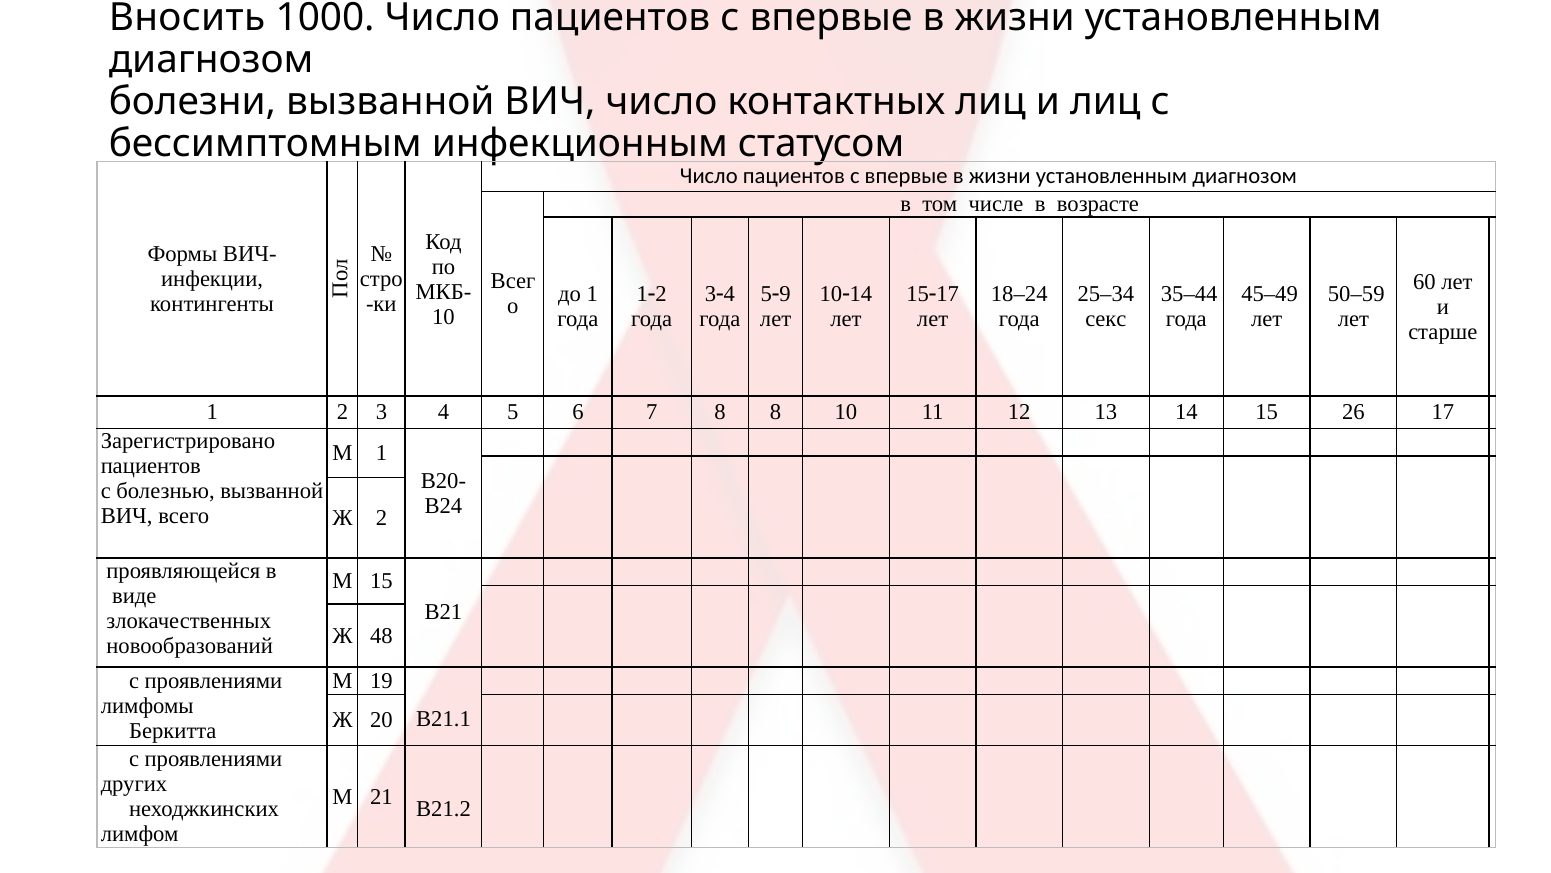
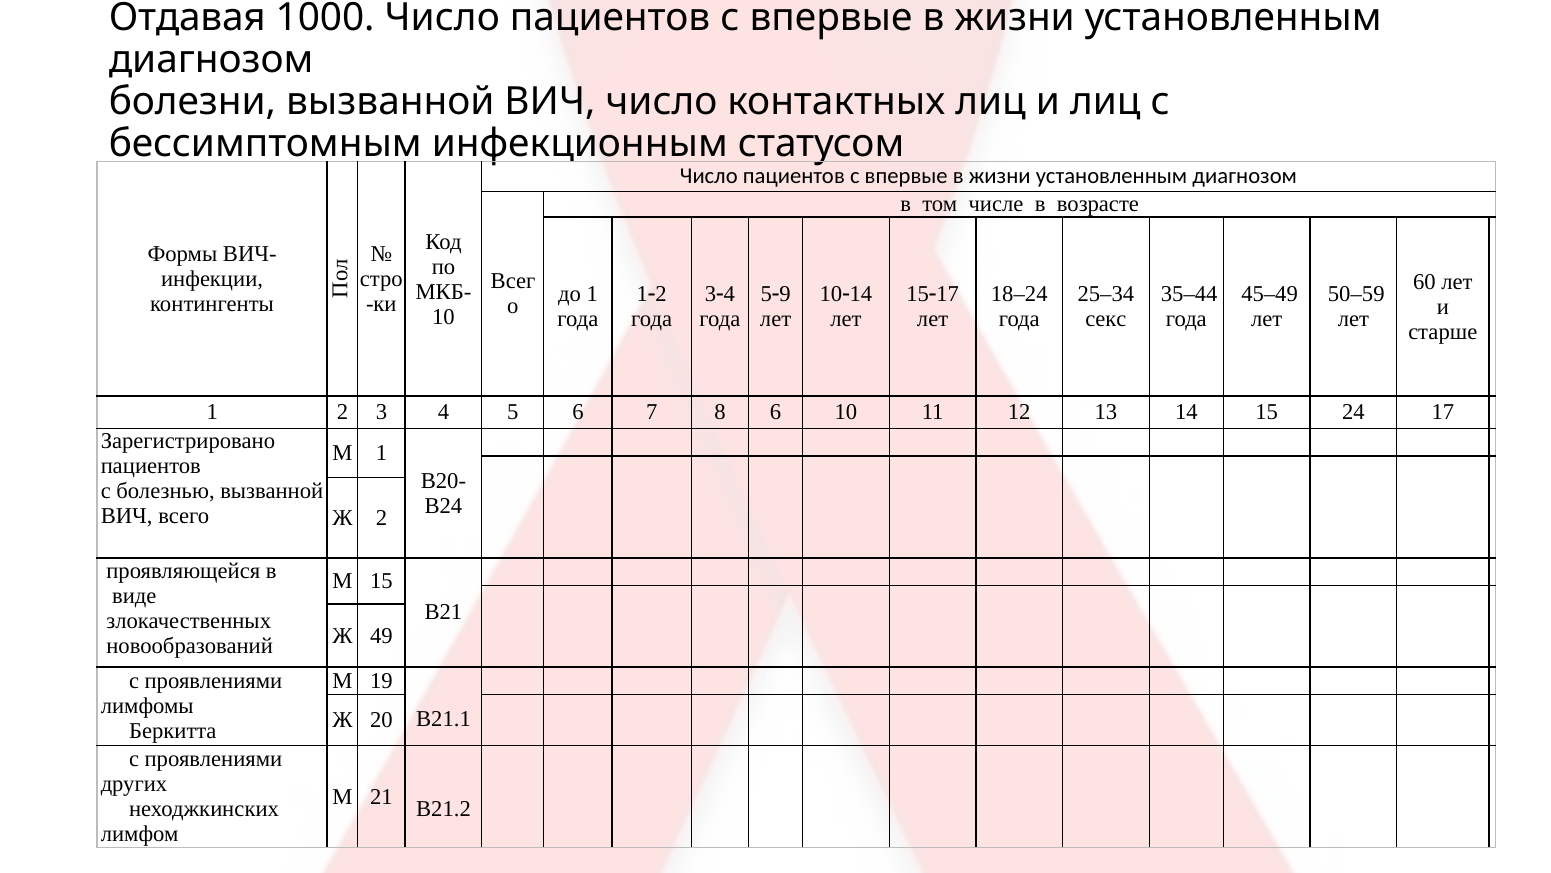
Вносить: Вносить -> Отдавая
8 8: 8 -> 6
26: 26 -> 24
48: 48 -> 49
